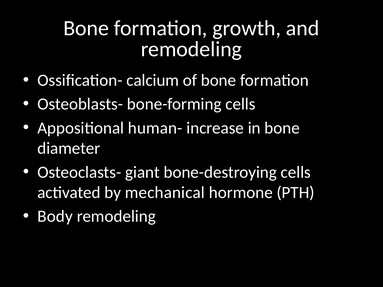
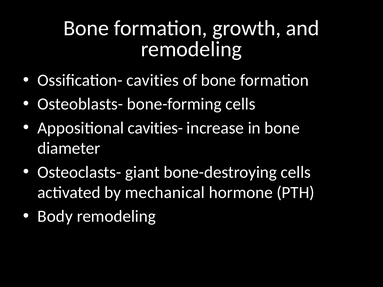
calcium: calcium -> cavities
human-: human- -> cavities-
